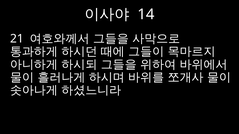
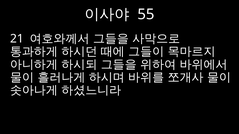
14: 14 -> 55
